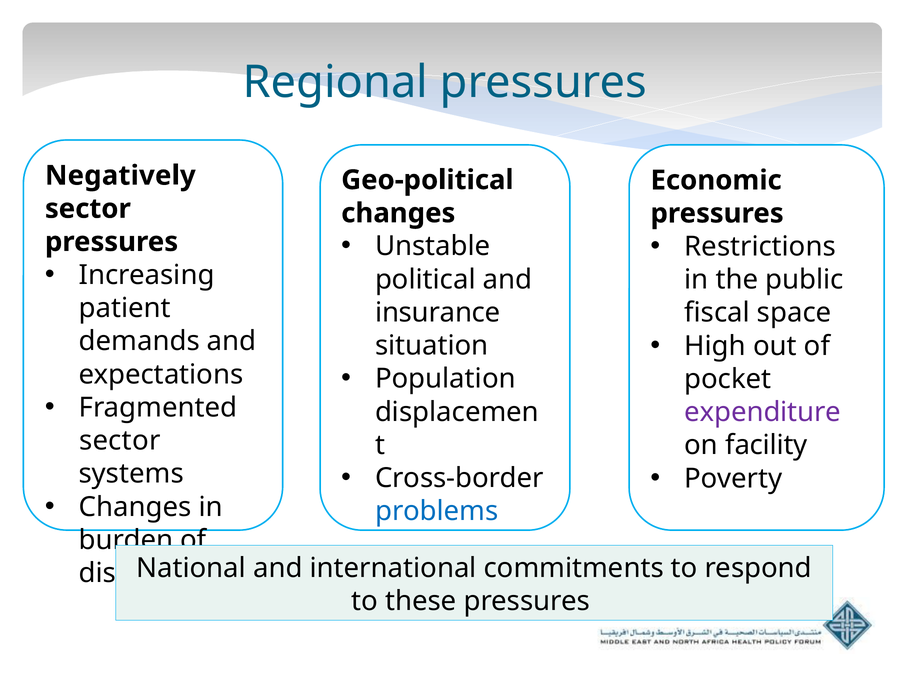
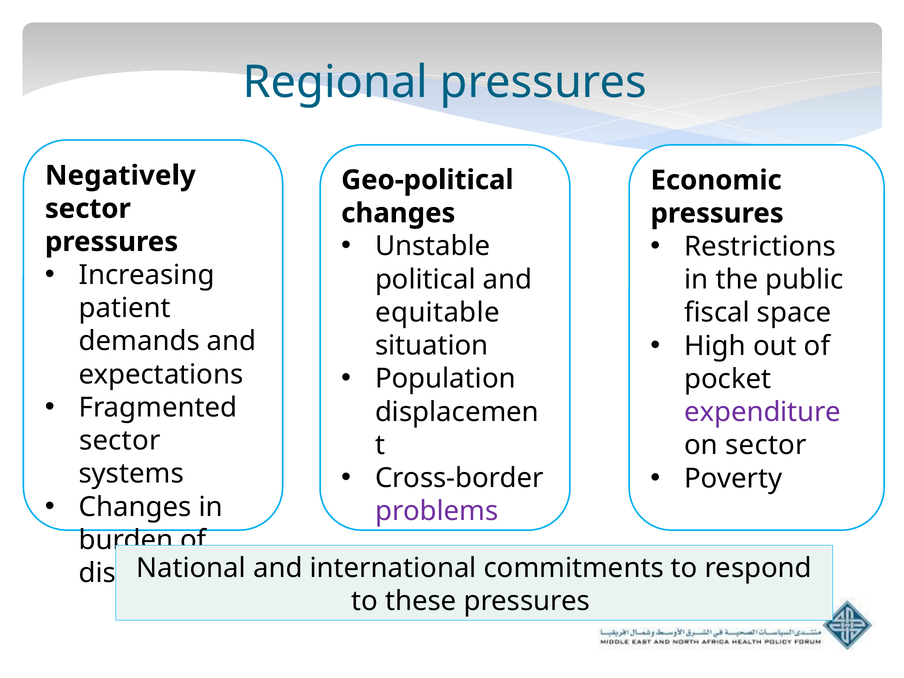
insurance: insurance -> equitable
on facility: facility -> sector
problems colour: blue -> purple
